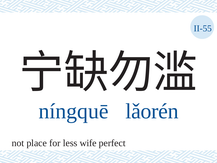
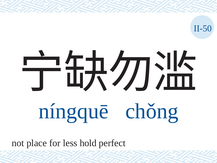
II-55: II-55 -> II-50
lǎorén: lǎorén -> chǒng
wife: wife -> hold
